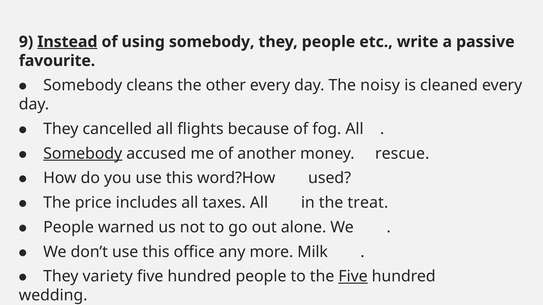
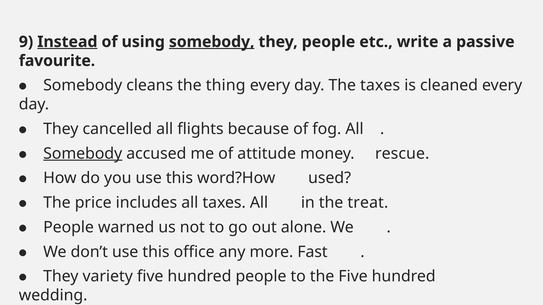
somebody at (212, 42) underline: none -> present
other: other -> thing
The noisy: noisy -> taxes
another: another -> attitude
Milk: Milk -> Fast
Five at (353, 277) underline: present -> none
